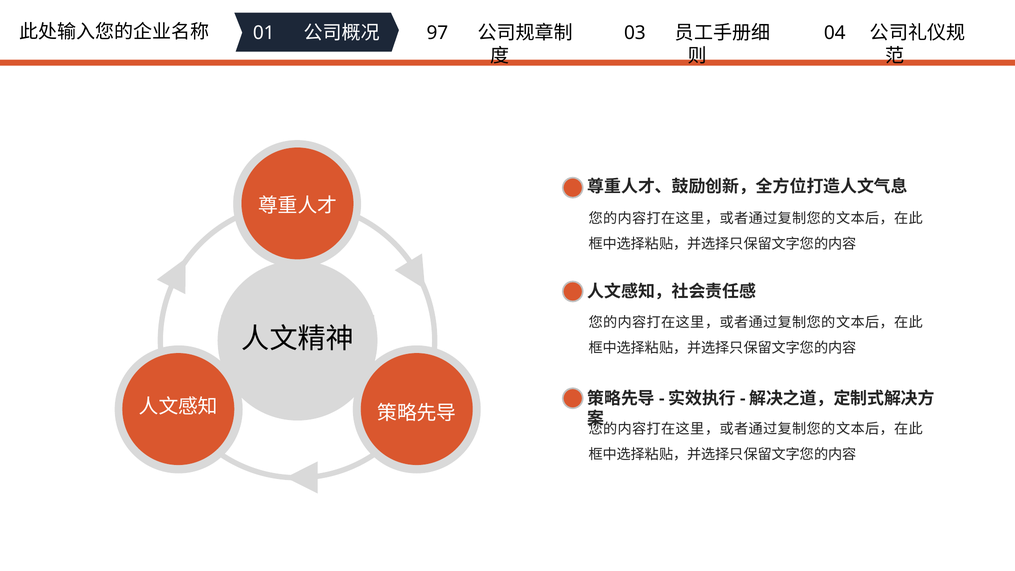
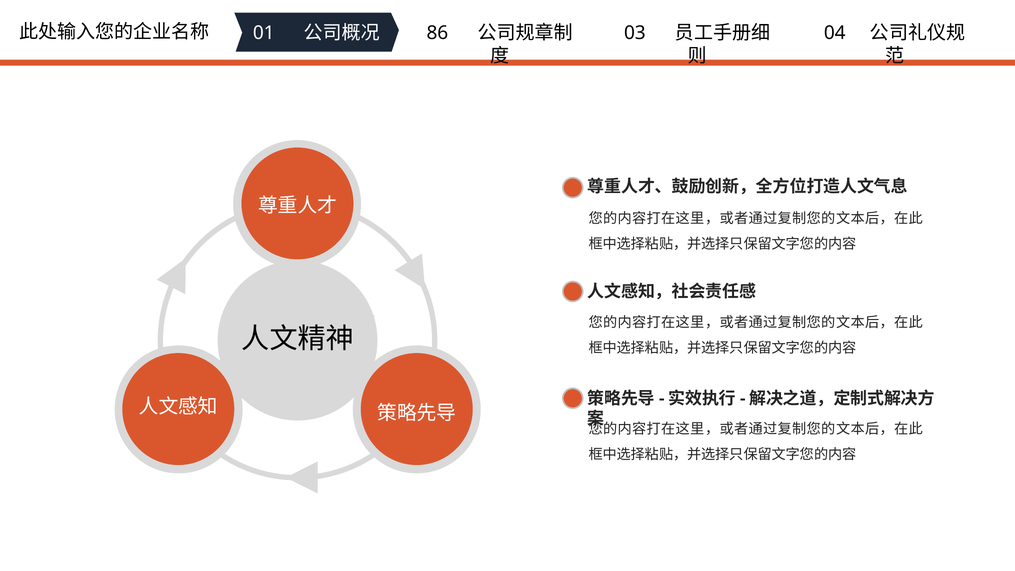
97: 97 -> 86
